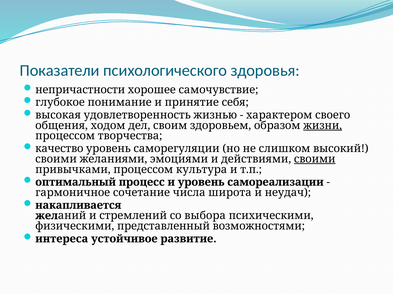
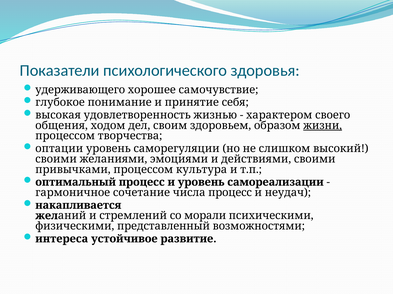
непричастности: непричастности -> удерживающего
качество: качество -> оптации
своими at (315, 159) underline: present -> none
числа широта: широта -> процесс
выбора: выбора -> морали
